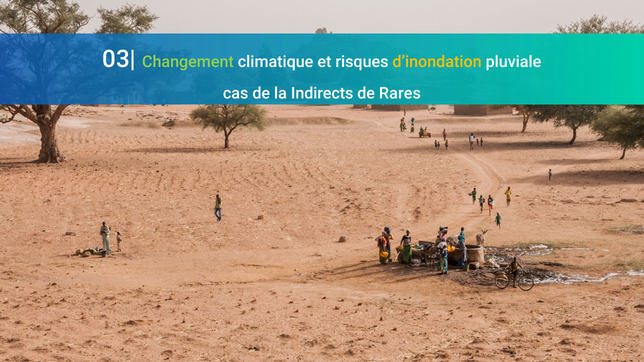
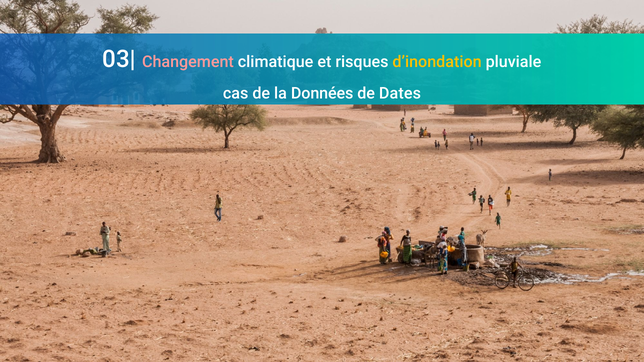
Changement colour: light green -> pink
Indirects: Indirects -> Données
Rares: Rares -> Dates
